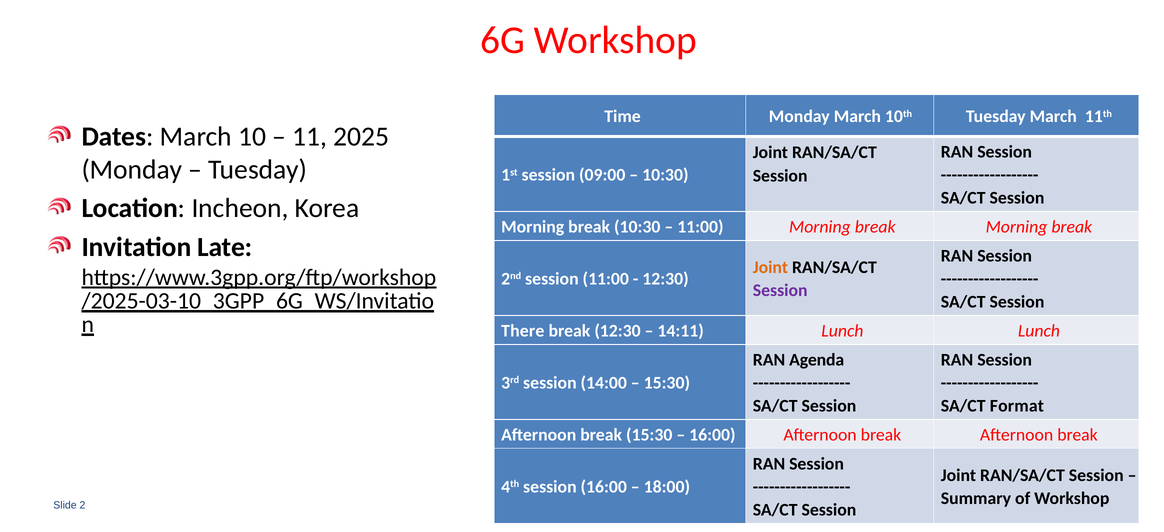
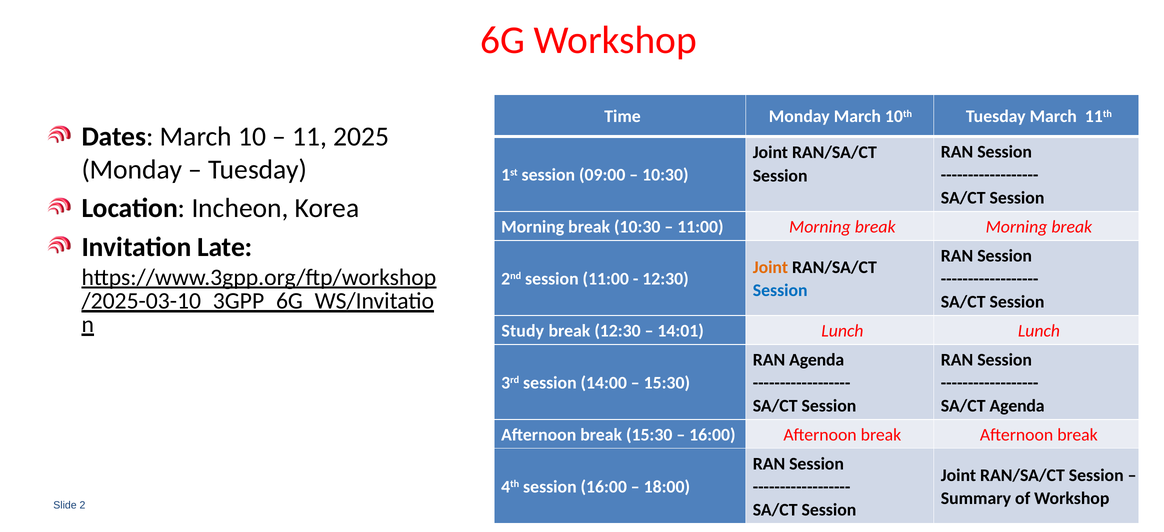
Session at (780, 291) colour: purple -> blue
There: There -> Study
14:11: 14:11 -> 14:01
SA/CT Format: Format -> Agenda
